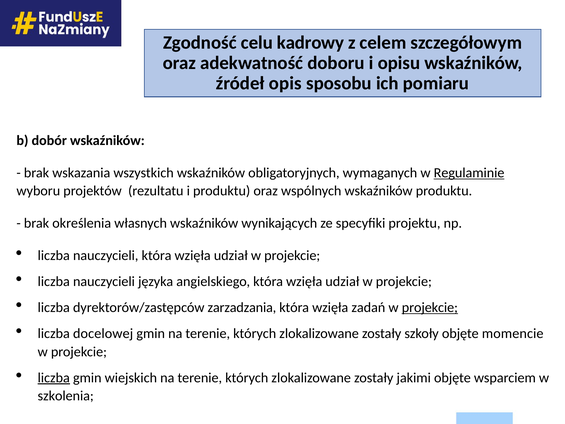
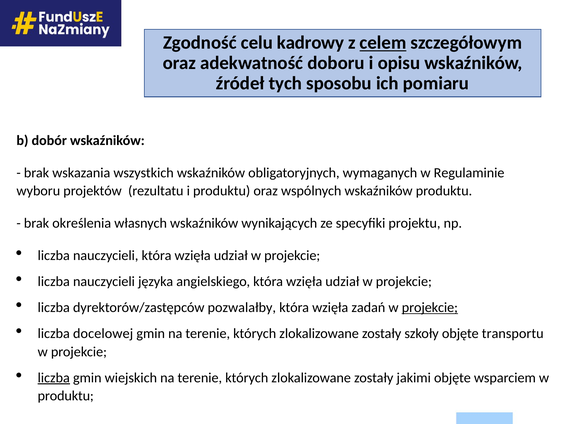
celem underline: none -> present
opis: opis -> tych
Regulaminie underline: present -> none
zarzadzania: zarzadzania -> pozwalałby
momencie: momencie -> transportu
szkolenia at (66, 396): szkolenia -> produktu
